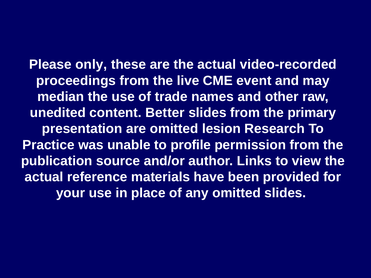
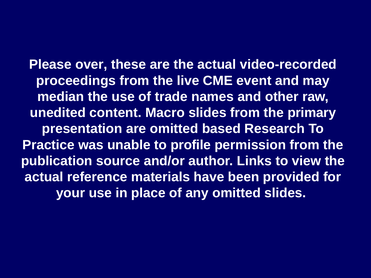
only: only -> over
Better: Better -> Macro
lesion: lesion -> based
